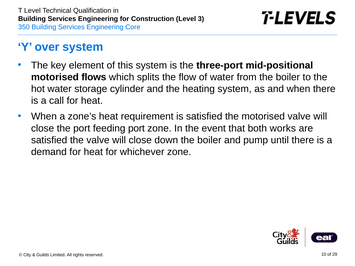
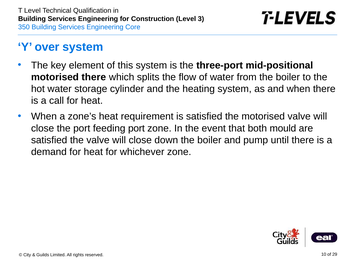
motorised flows: flows -> there
works: works -> mould
